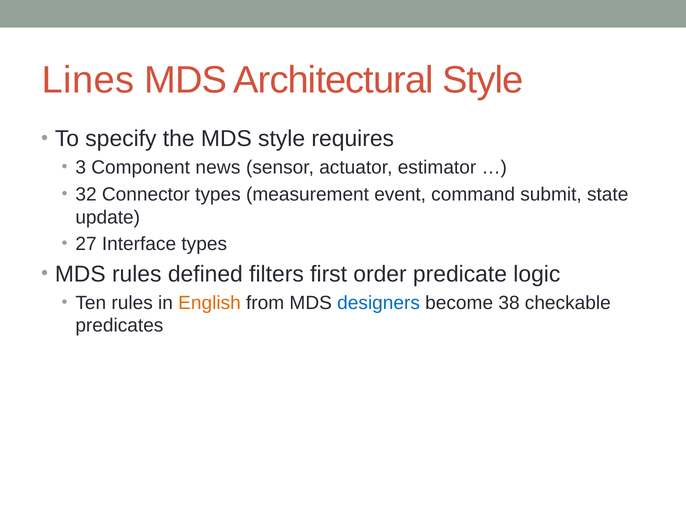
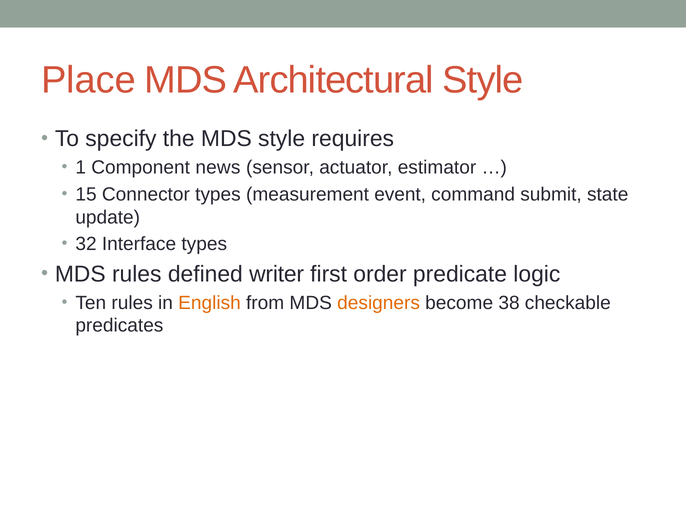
Lines: Lines -> Place
3: 3 -> 1
32: 32 -> 15
27: 27 -> 32
filters: filters -> writer
designers colour: blue -> orange
